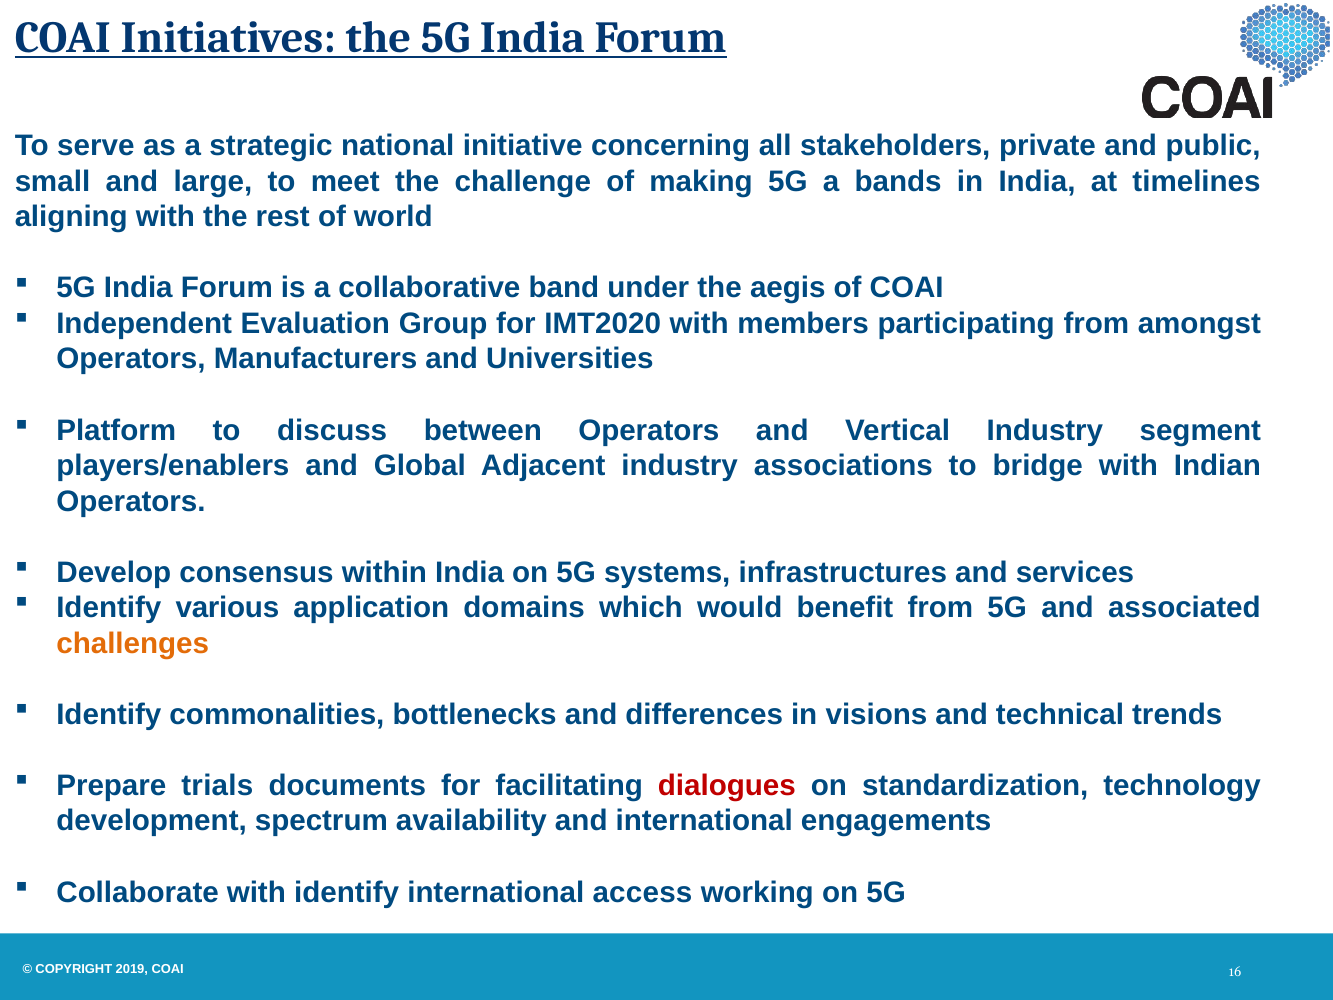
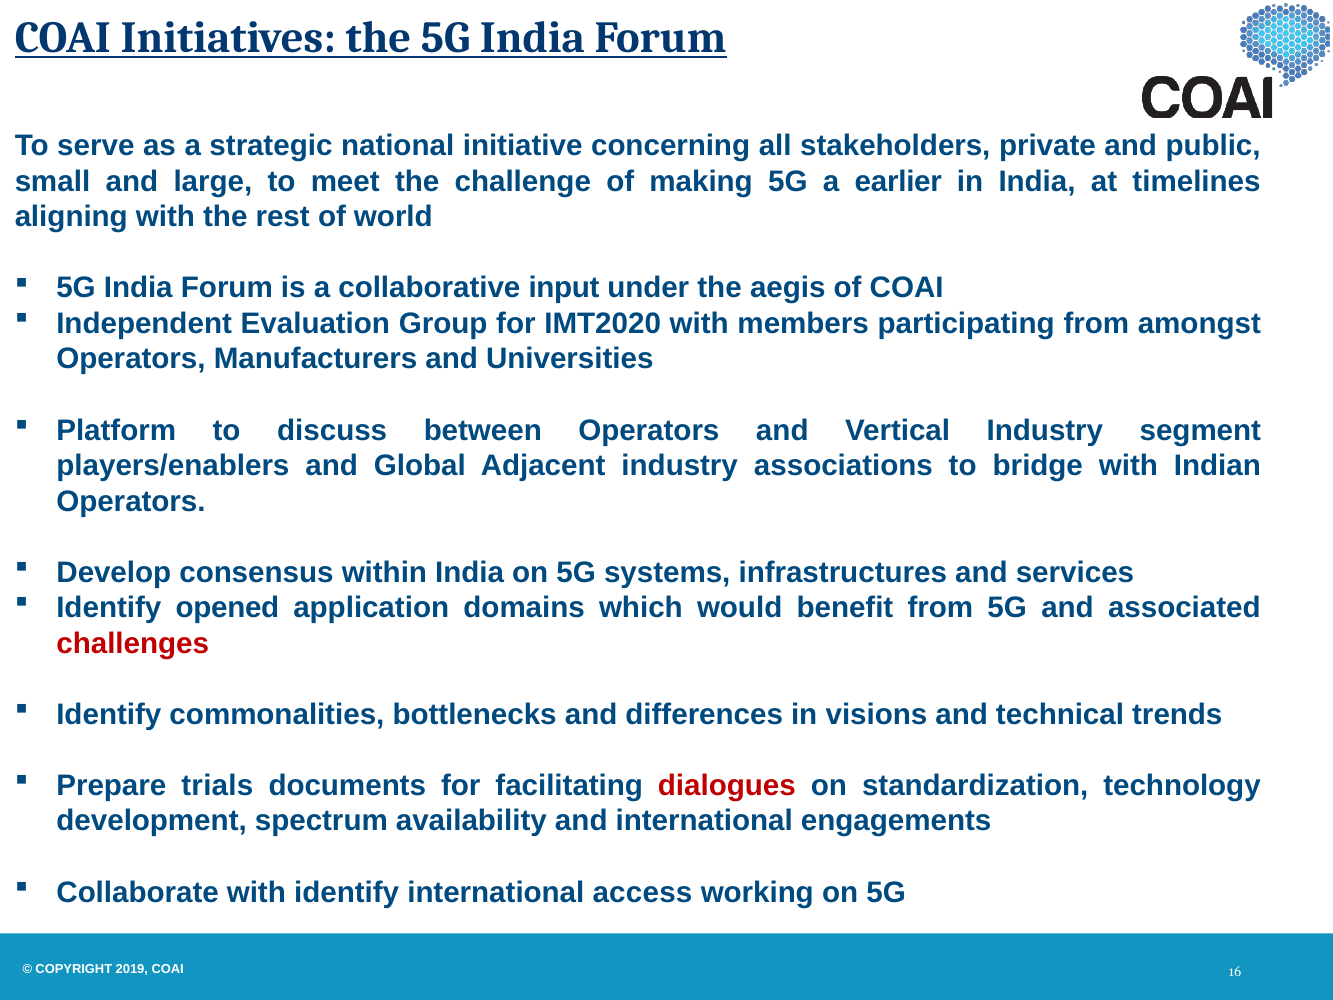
bands: bands -> earlier
band: band -> input
various: various -> opened
challenges colour: orange -> red
